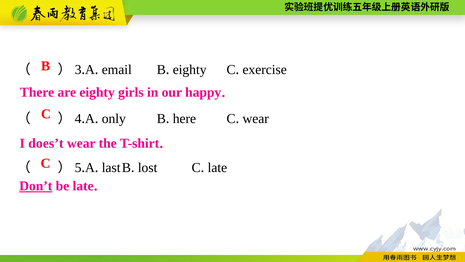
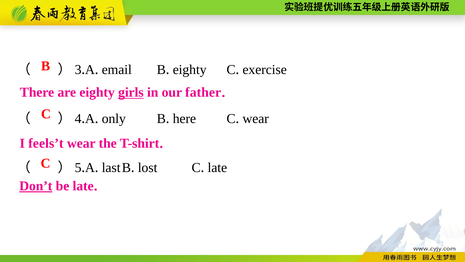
girls underline: none -> present
happy: happy -> father
does’t: does’t -> feels’t
